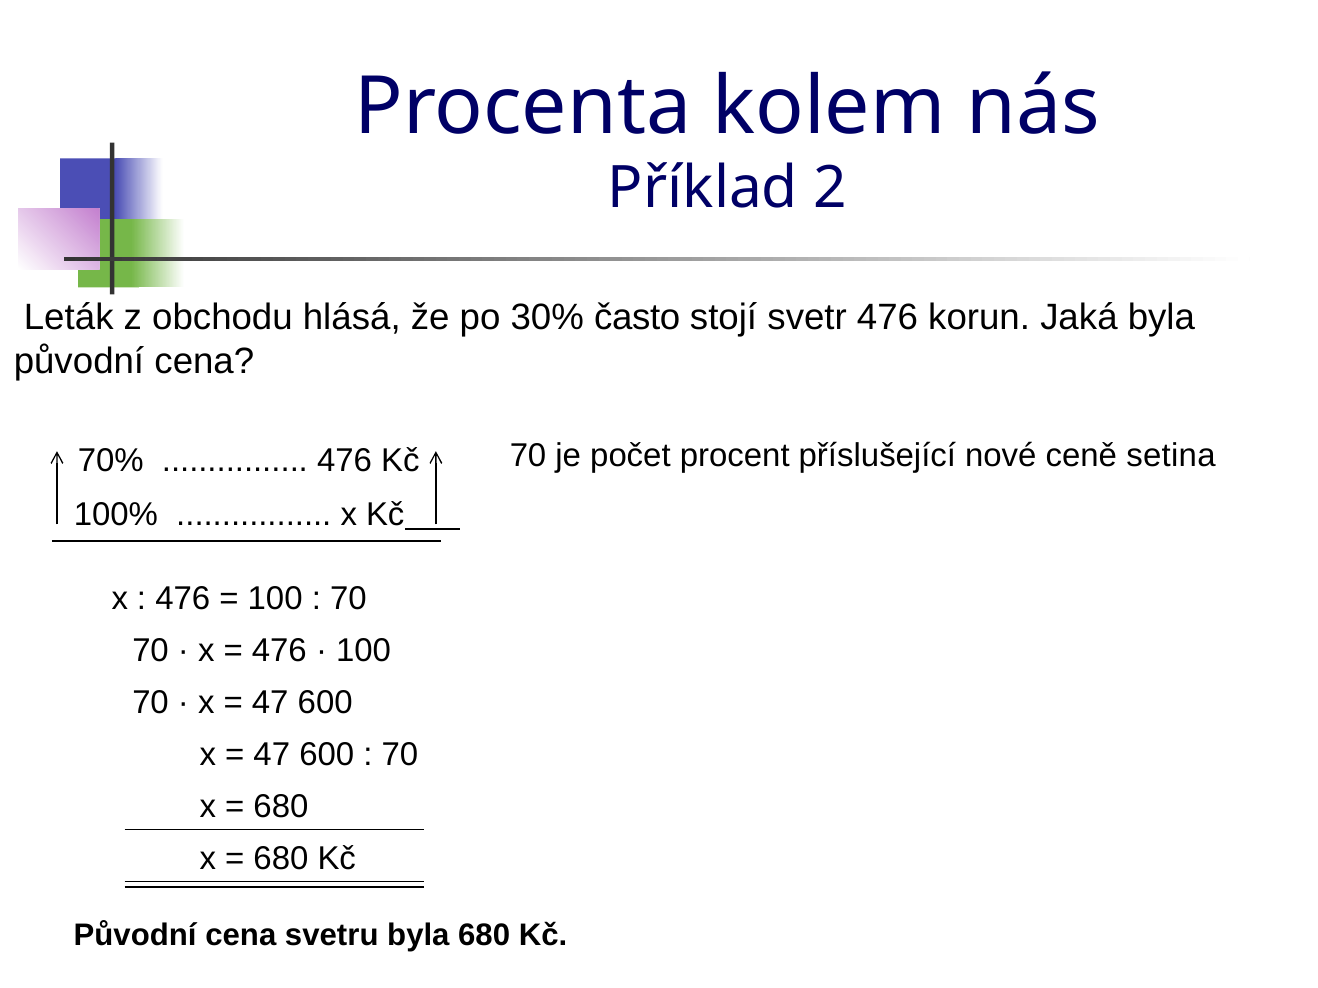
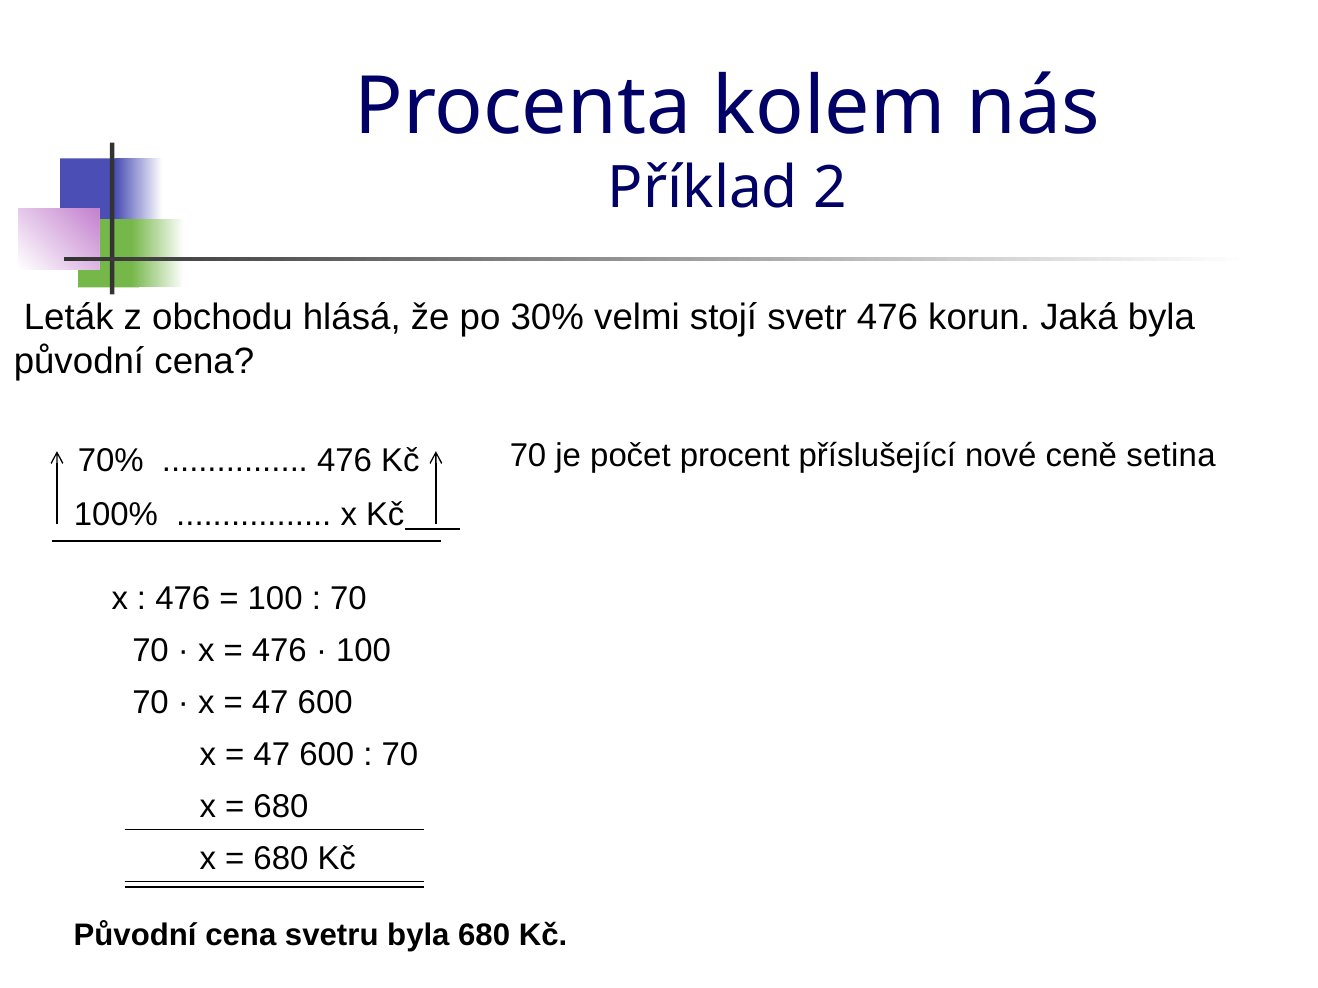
často: často -> velmi
